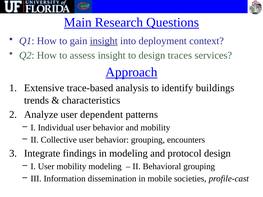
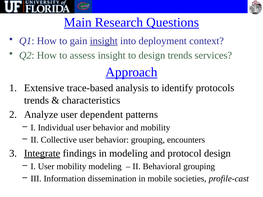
design traces: traces -> trends
buildings: buildings -> protocols
Integrate underline: none -> present
